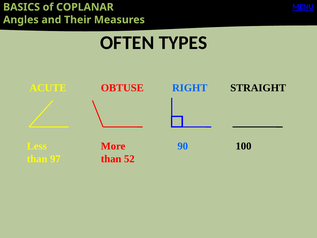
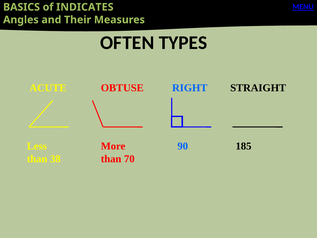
COPLANAR: COPLANAR -> INDICATES
100: 100 -> 185
97: 97 -> 38
52: 52 -> 70
